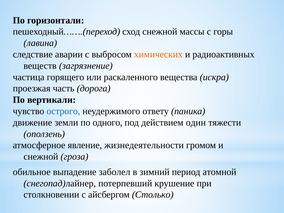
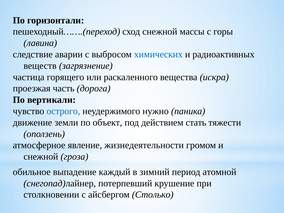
химических colour: orange -> blue
ответу: ответу -> нужно
одного: одного -> объект
один: один -> стать
заболел: заболел -> каждый
